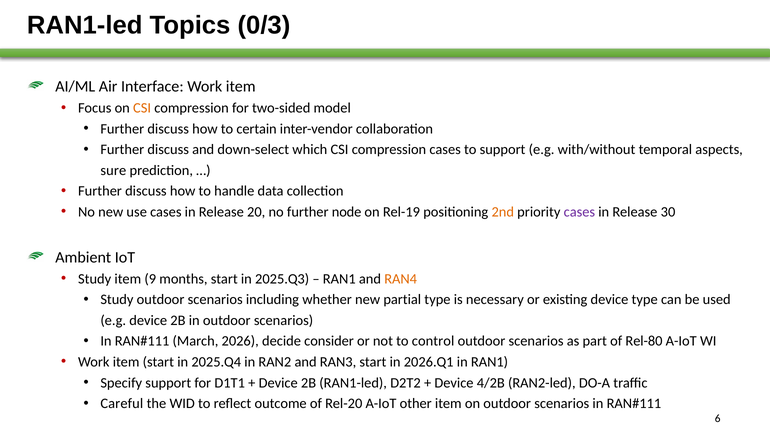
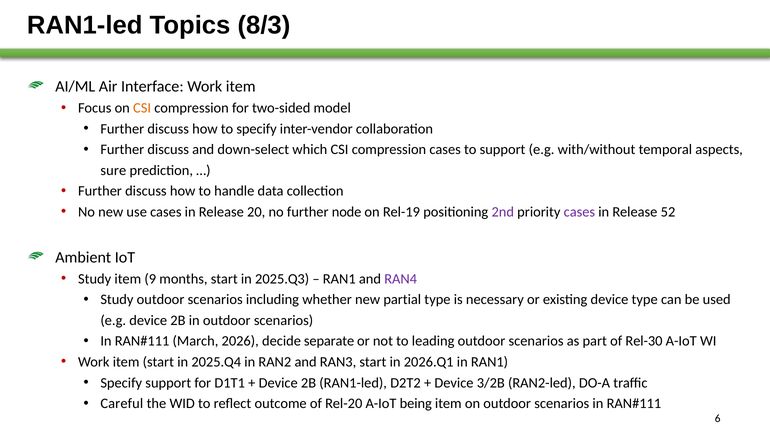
0/3: 0/3 -> 8/3
to certain: certain -> specify
2nd colour: orange -> purple
30: 30 -> 52
RAN4 colour: orange -> purple
consider: consider -> separate
control: control -> leading
Rel-80: Rel-80 -> Rel-30
4/2B: 4/2B -> 3/2B
other: other -> being
